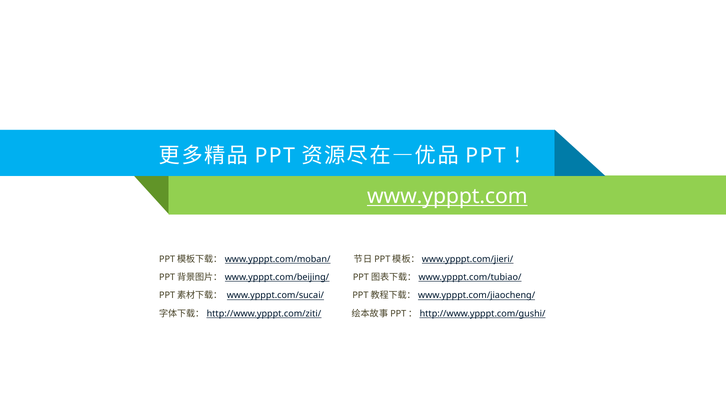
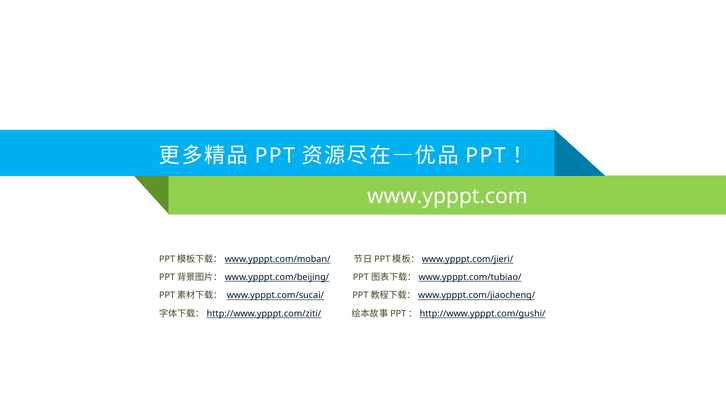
www.ypppt.com underline: present -> none
